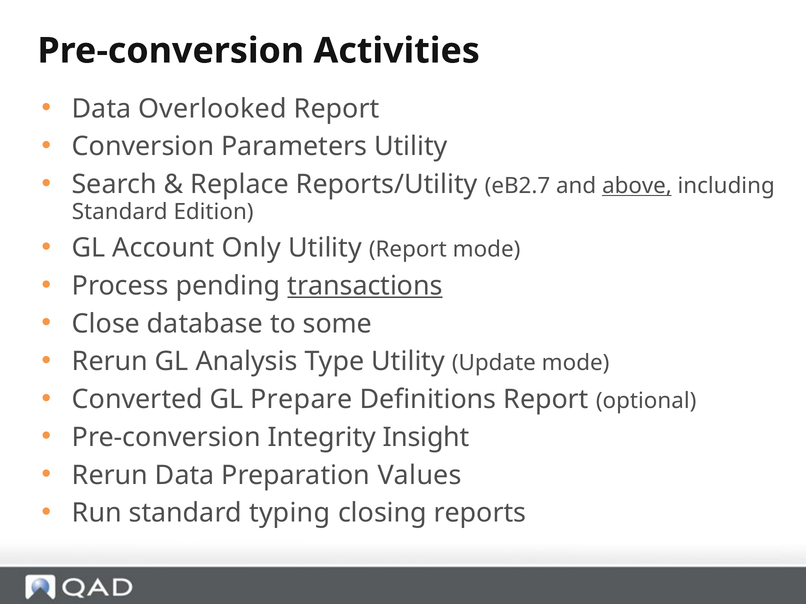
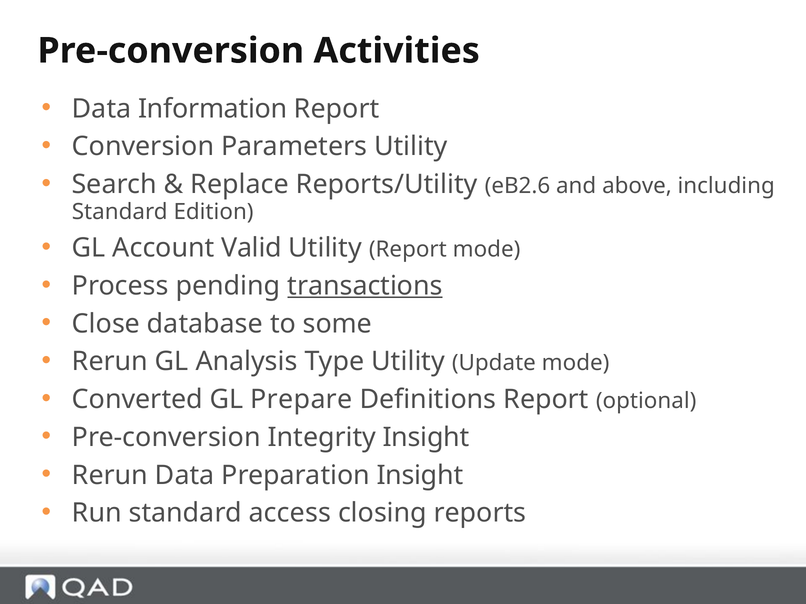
Overlooked: Overlooked -> Information
eB2.7: eB2.7 -> eB2.6
above underline: present -> none
Only: Only -> Valid
Preparation Values: Values -> Insight
typing: typing -> access
